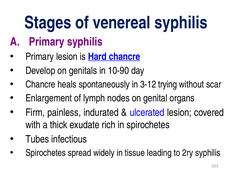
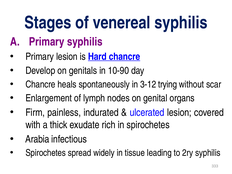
Tubes: Tubes -> Arabia
